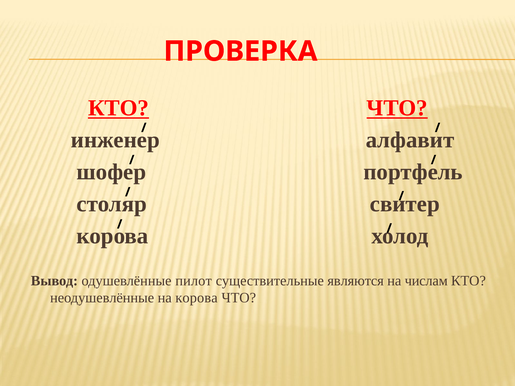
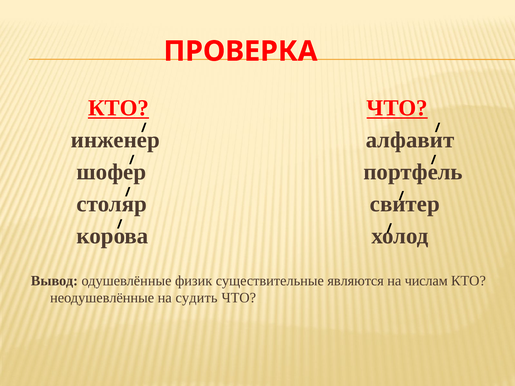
пилот: пилот -> физик
на корова: корова -> судить
